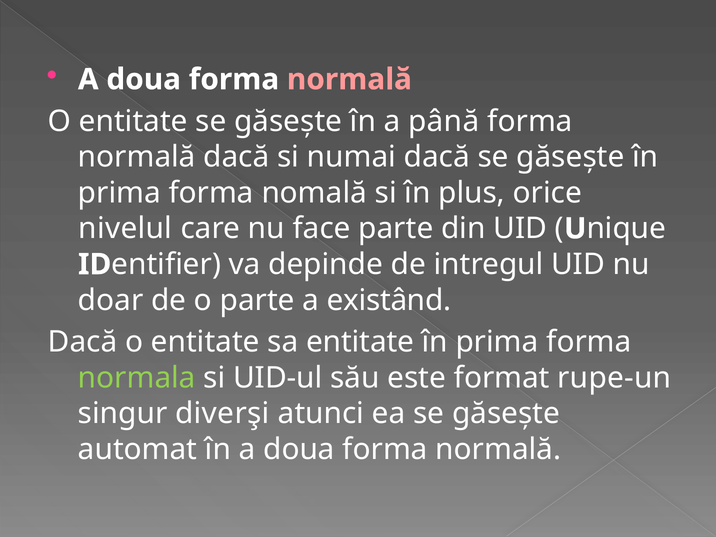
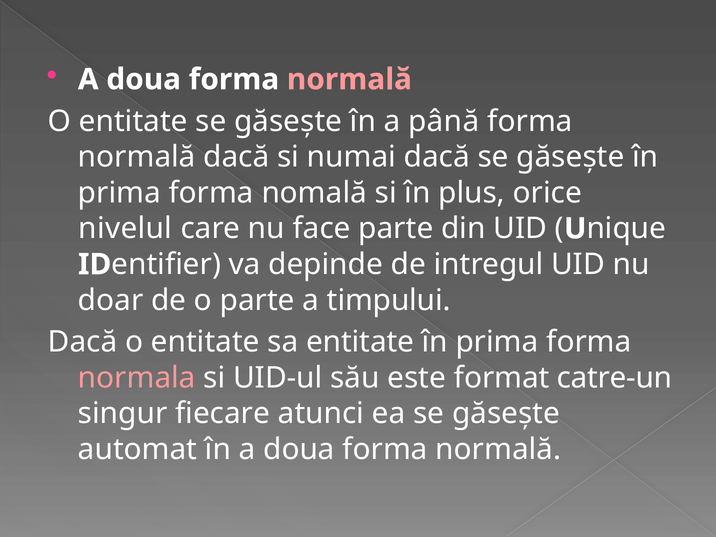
existând: existând -> timpului
normala colour: light green -> pink
rupe-un: rupe-un -> catre-un
diverşi: diverşi -> fiecare
